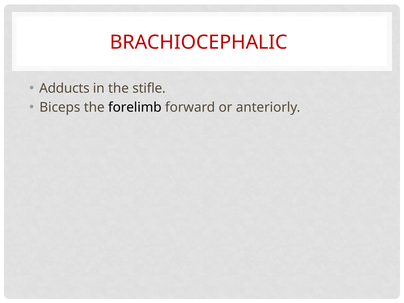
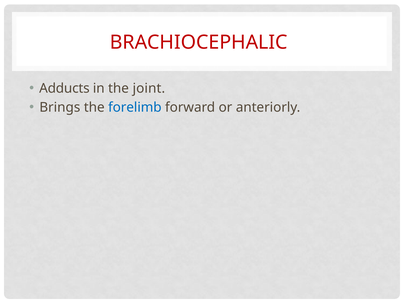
stifle: stifle -> joint
Biceps: Biceps -> Brings
forelimb colour: black -> blue
